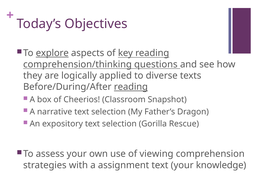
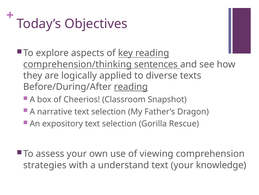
explore underline: present -> none
questions: questions -> sentences
assignment: assignment -> understand
